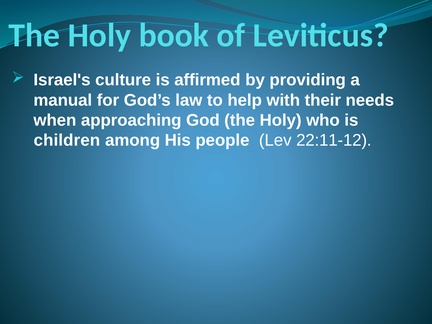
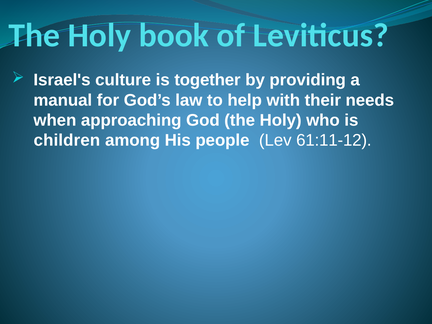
affirmed: affirmed -> together
22:11-12: 22:11-12 -> 61:11-12
